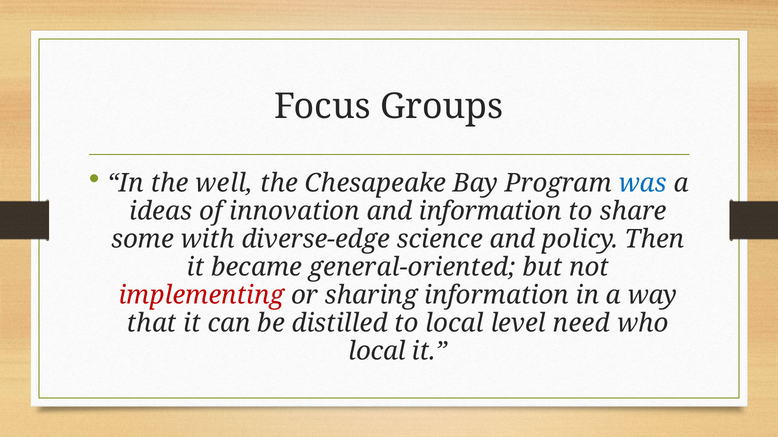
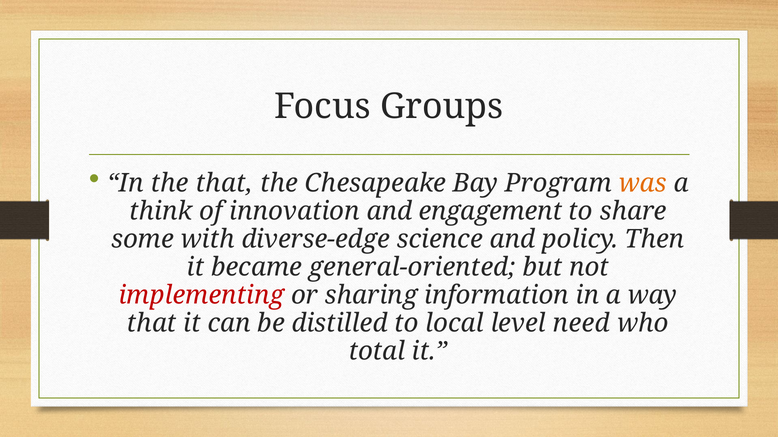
the well: well -> that
was colour: blue -> orange
ideas: ideas -> think
and information: information -> engagement
local at (377, 352): local -> total
